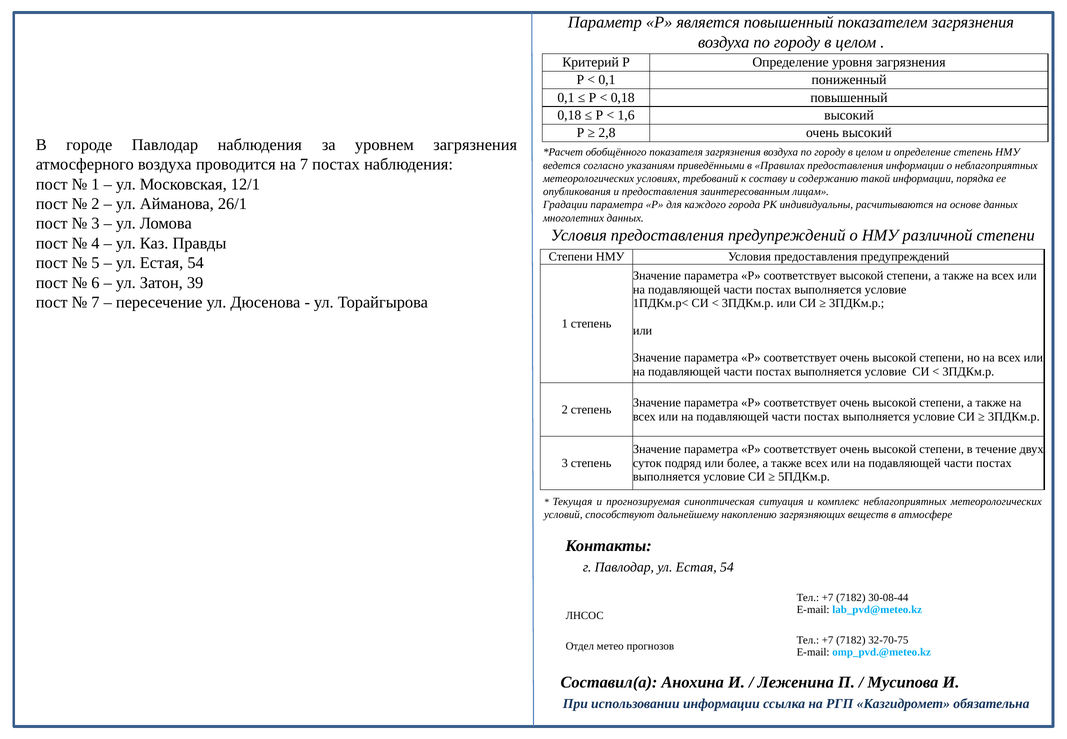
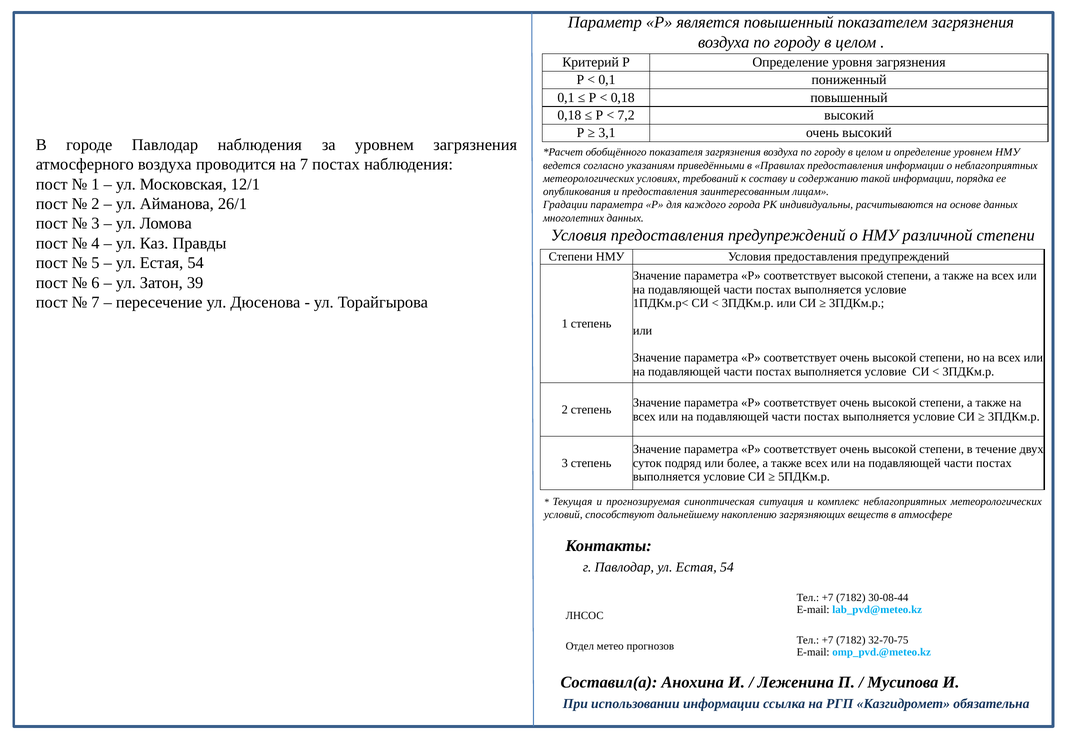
1,6: 1,6 -> 7,2
2,8: 2,8 -> 3,1
определение степень: степень -> уровнем
